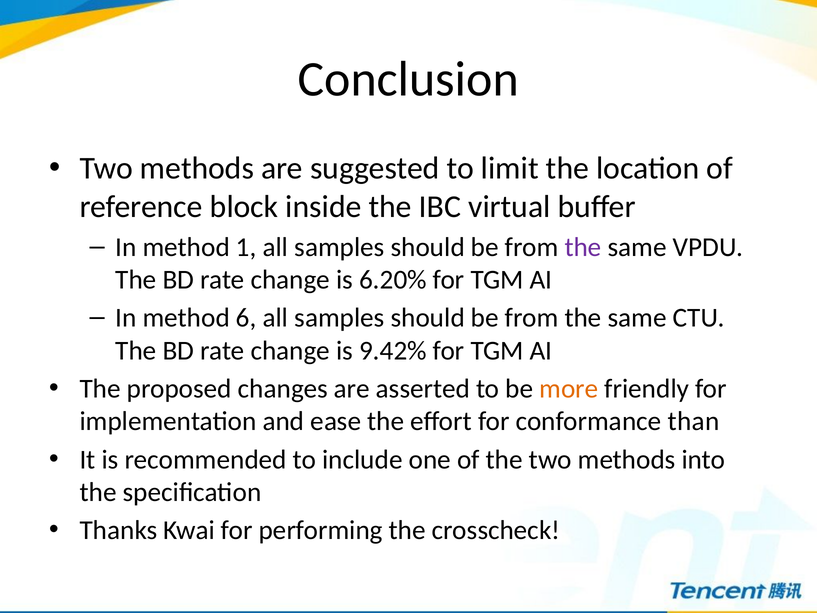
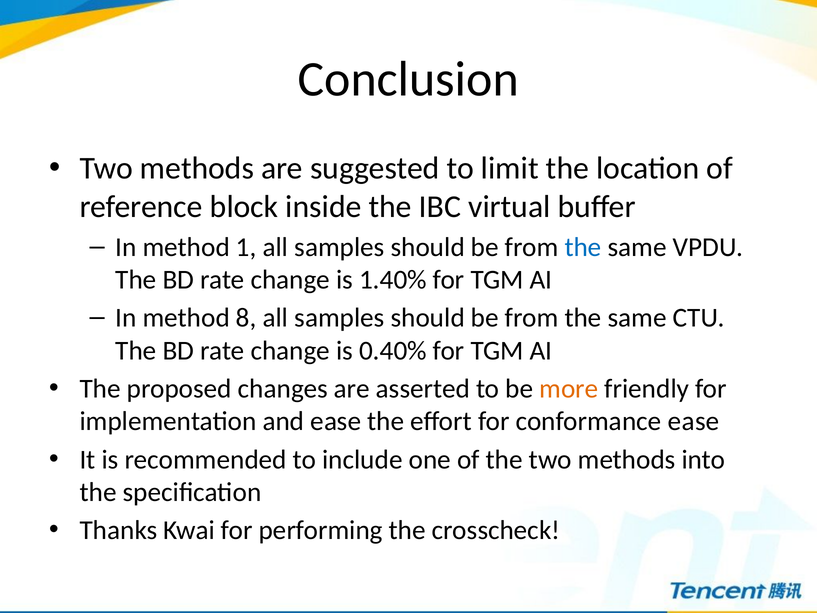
the at (583, 247) colour: purple -> blue
6.20%: 6.20% -> 1.40%
6: 6 -> 8
9.42%: 9.42% -> 0.40%
conformance than: than -> ease
